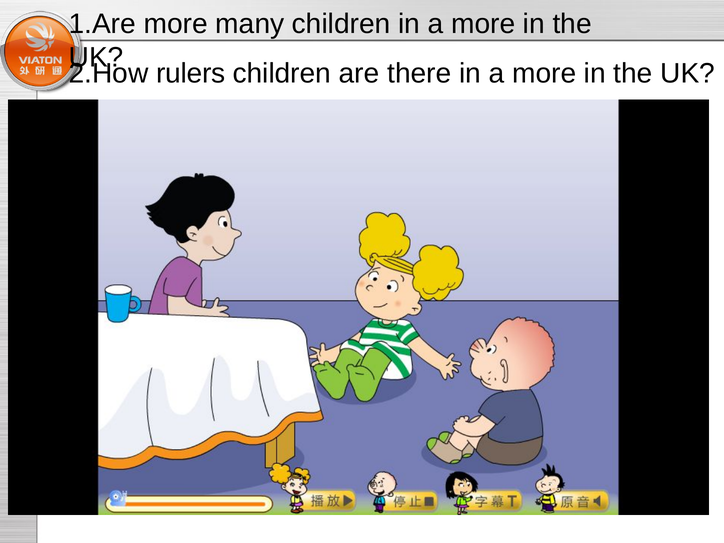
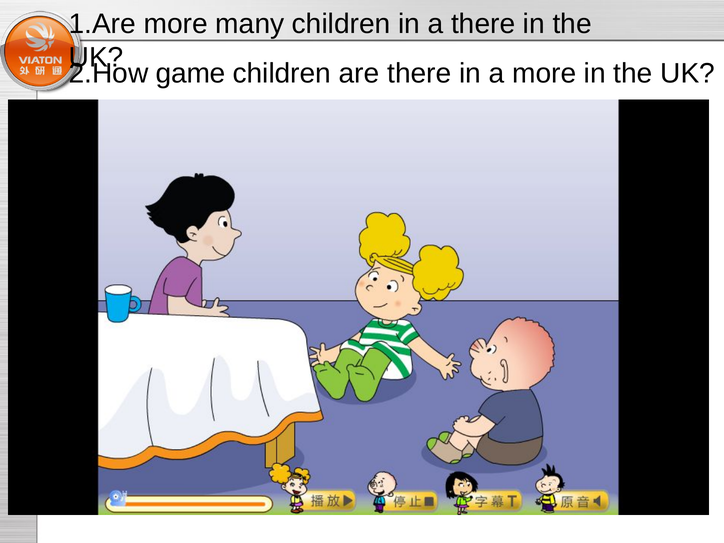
children in a more: more -> there
rulers: rulers -> game
